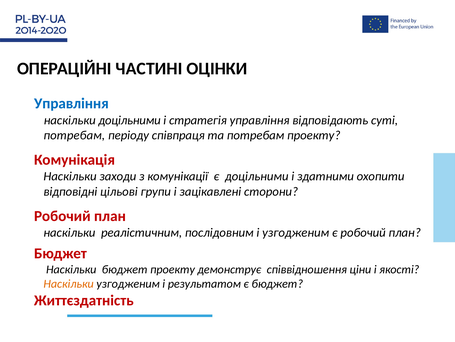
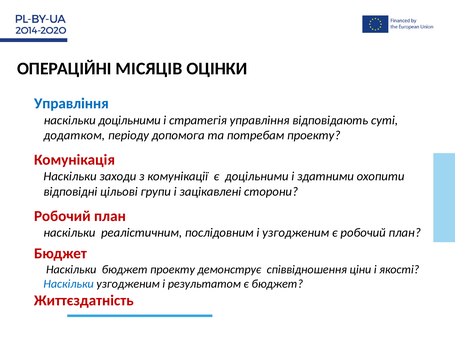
ЧАСТИНІ: ЧАСТИНІ -> МІСЯЦІВ
потребам at (74, 135): потребам -> додатком
співпраця: співпраця -> допомога
Наскільки at (69, 283) colour: orange -> blue
